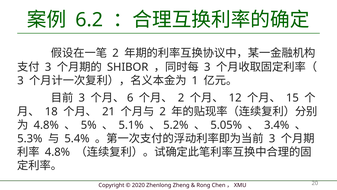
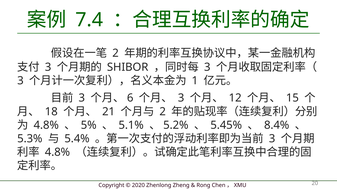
6.2: 6.2 -> 7.4
2 at (181, 98): 2 -> 3
5.05%: 5.05% -> 5.45%
3.4%: 3.4% -> 8.4%
